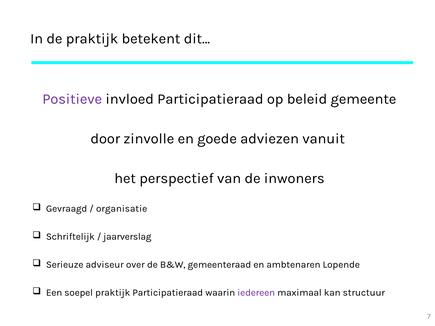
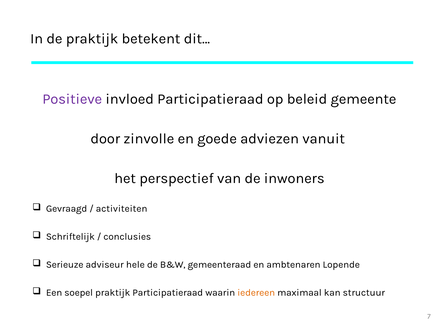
organisatie: organisatie -> activiteiten
jaarverslag: jaarverslag -> conclusies
over: over -> hele
iedereen colour: purple -> orange
